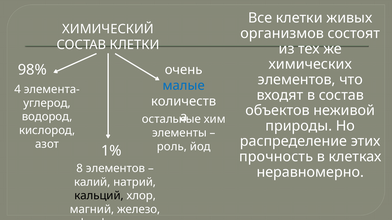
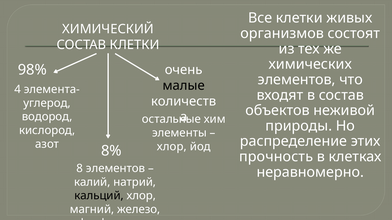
малые colour: blue -> black
роль at (172, 147): роль -> хлор
1%: 1% -> 8%
